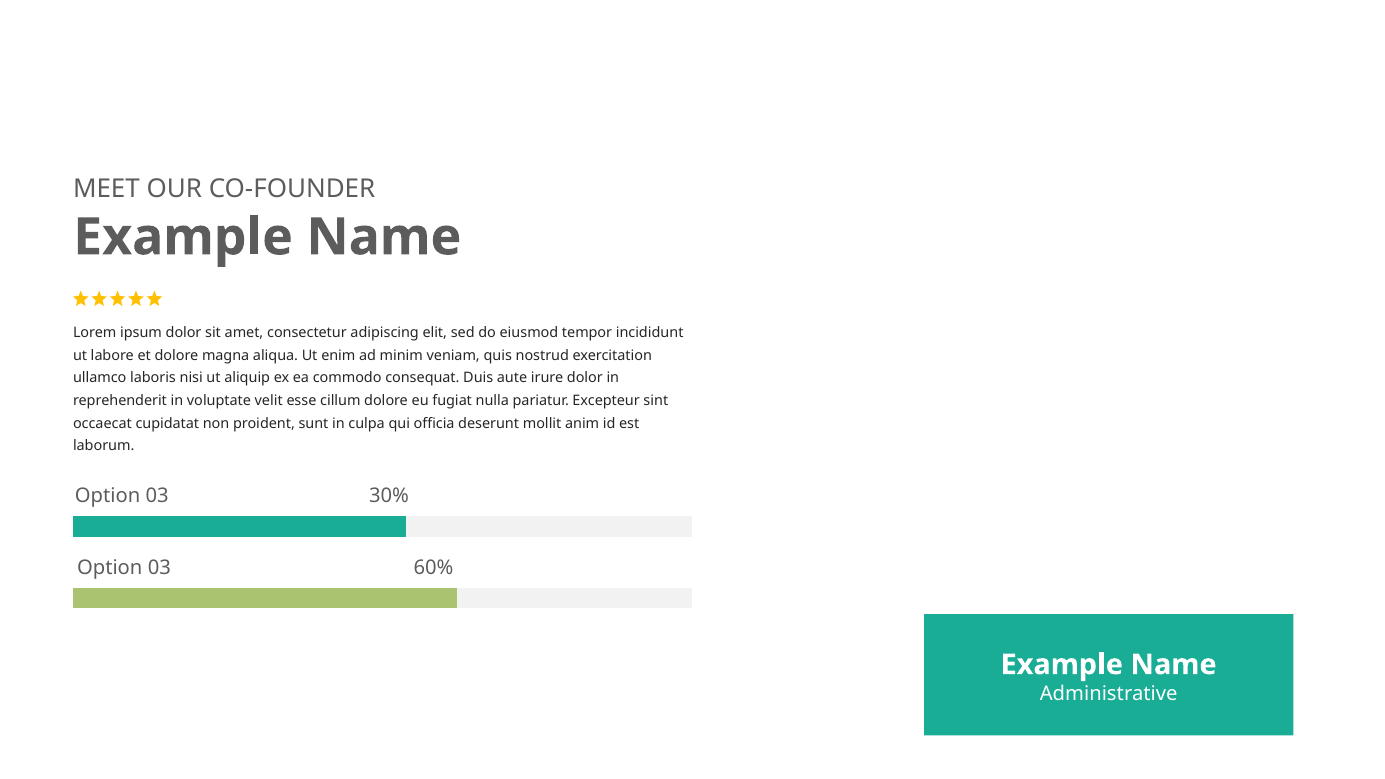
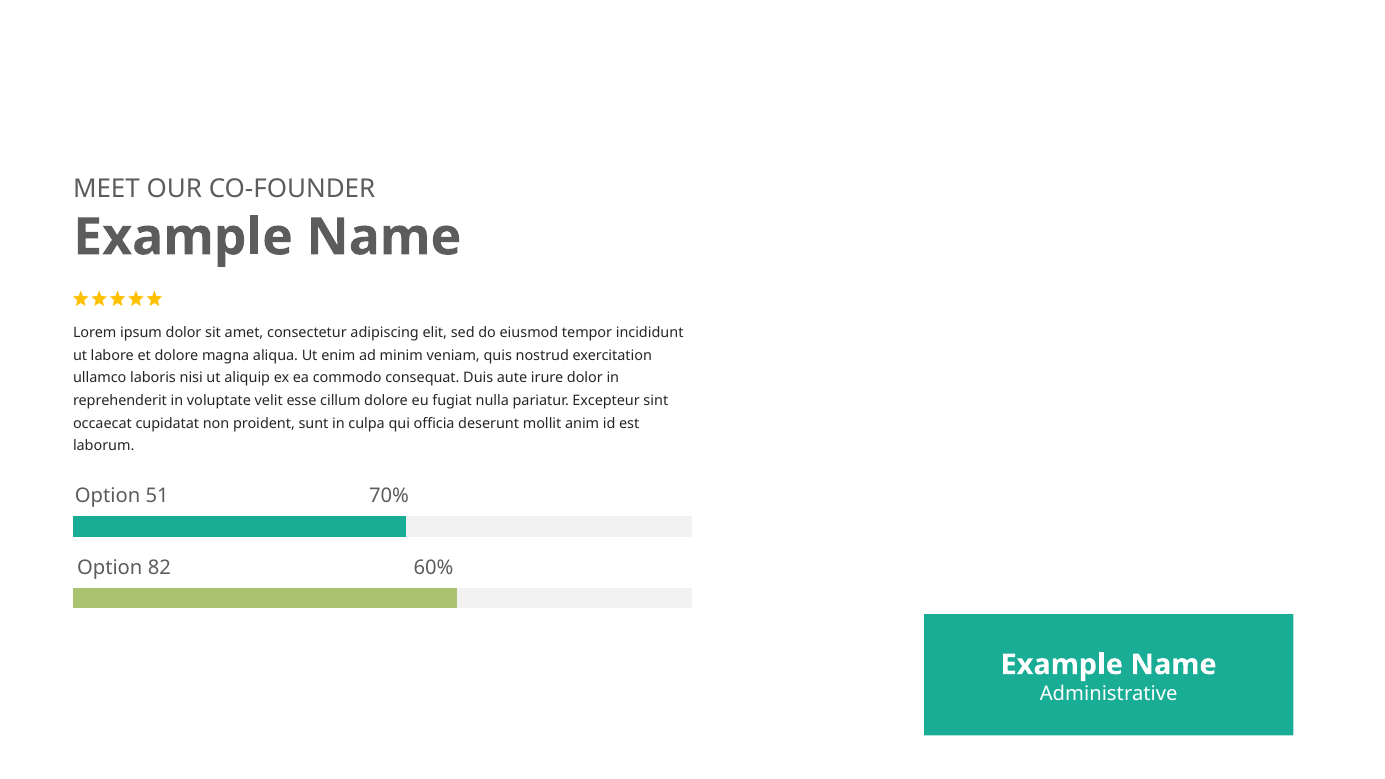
03 at (157, 496): 03 -> 51
30%: 30% -> 70%
03 at (159, 567): 03 -> 82
